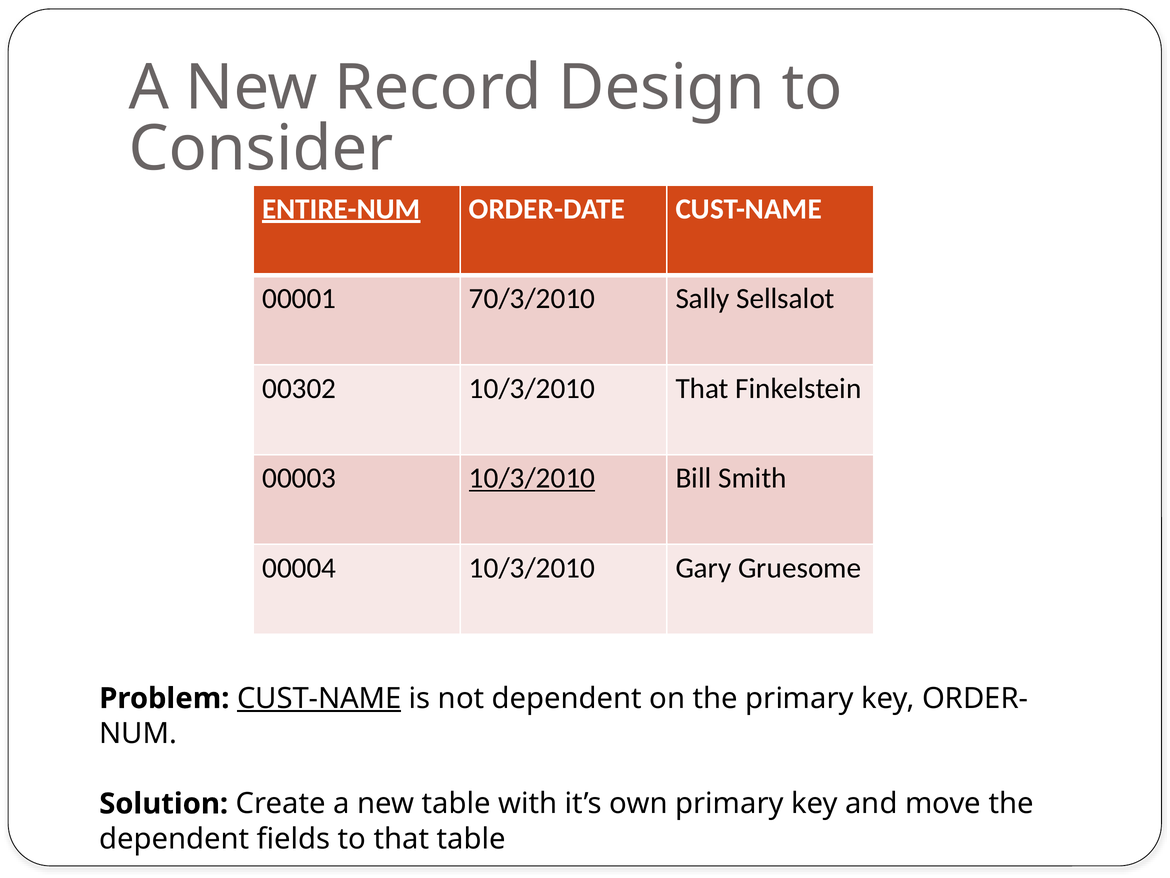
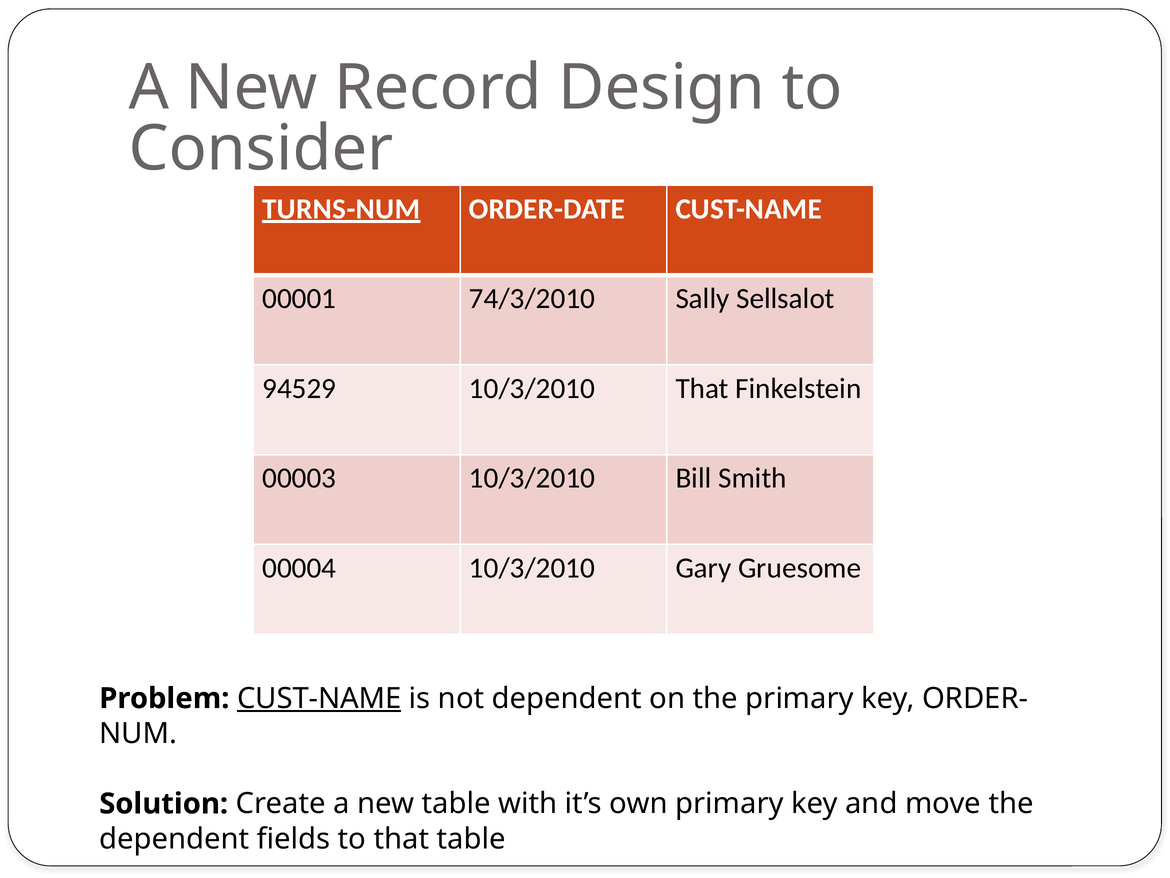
ENTIRE-NUM: ENTIRE-NUM -> TURNS-NUM
70/3/2010: 70/3/2010 -> 74/3/2010
00302: 00302 -> 94529
10/3/2010 at (532, 478) underline: present -> none
